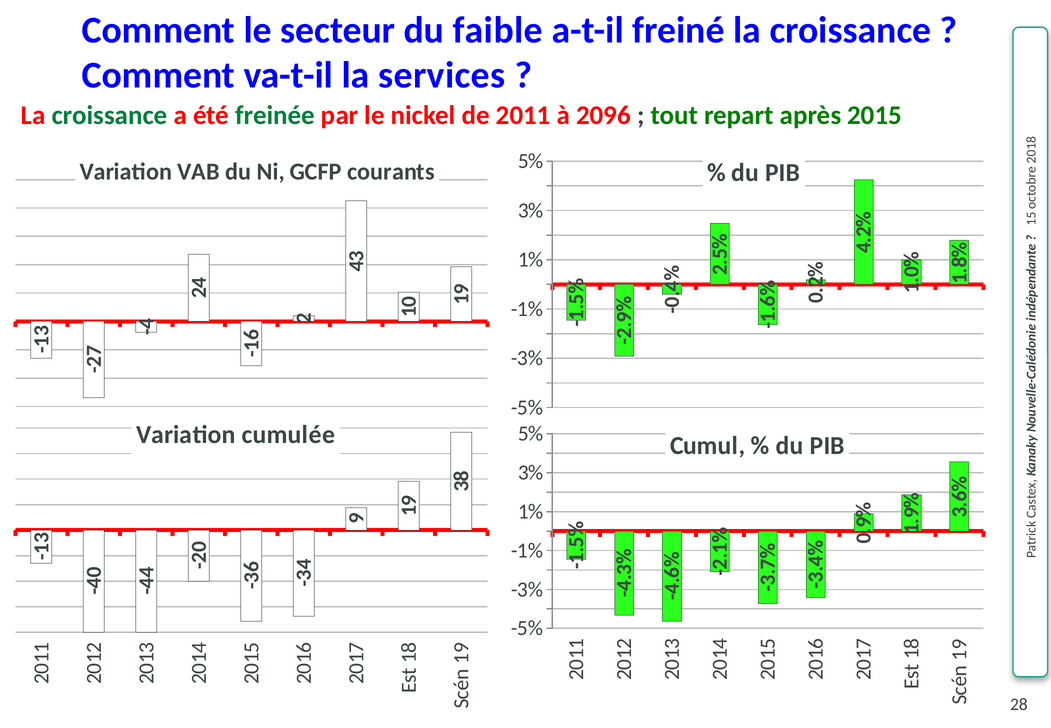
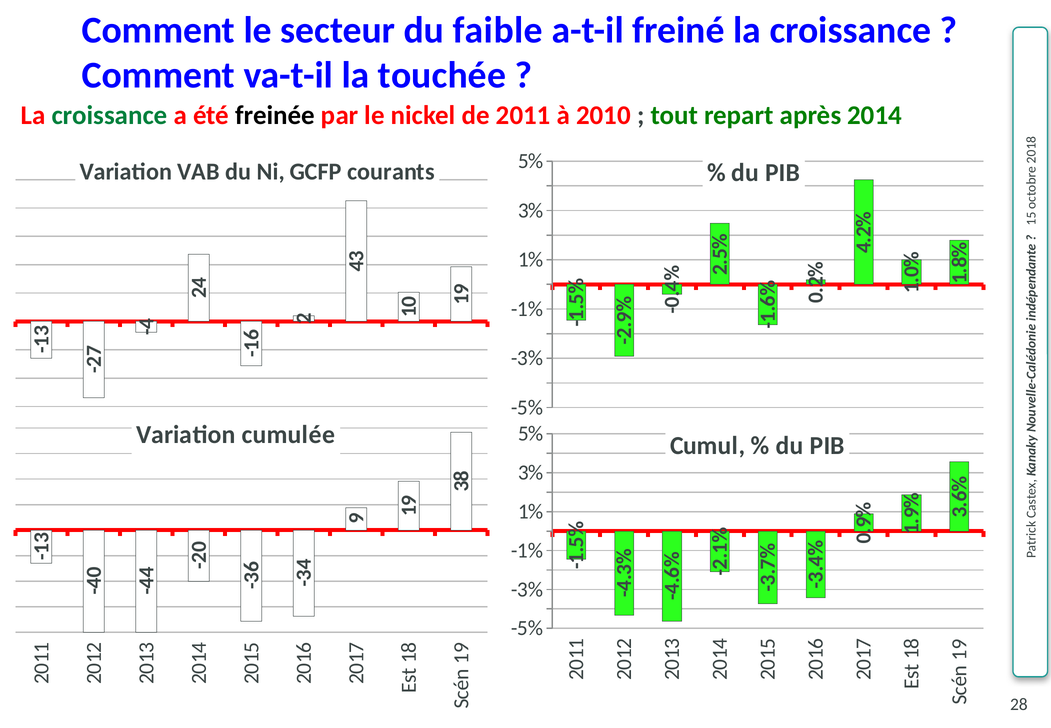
services: services -> touchée
freinée colour: green -> black
2096: 2096 -> 2010
après 2015: 2015 -> 2014
